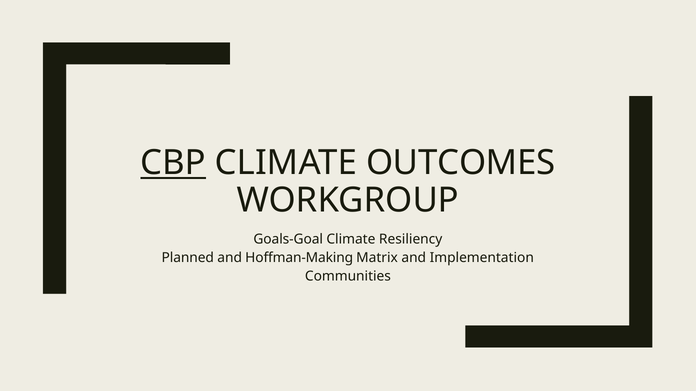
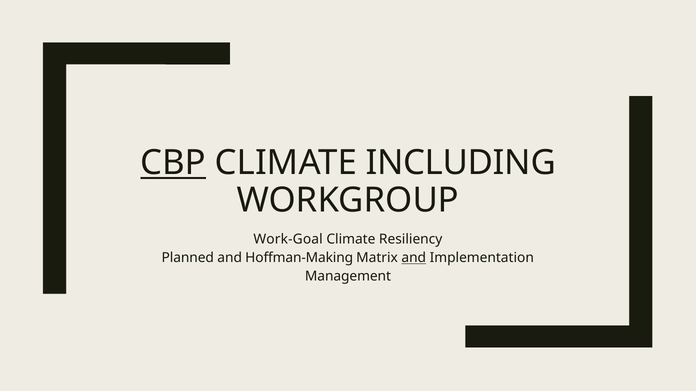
OUTCOMES: OUTCOMES -> INCLUDING
Goals-Goal: Goals-Goal -> Work-Goal
and at (414, 258) underline: none -> present
Communities: Communities -> Management
